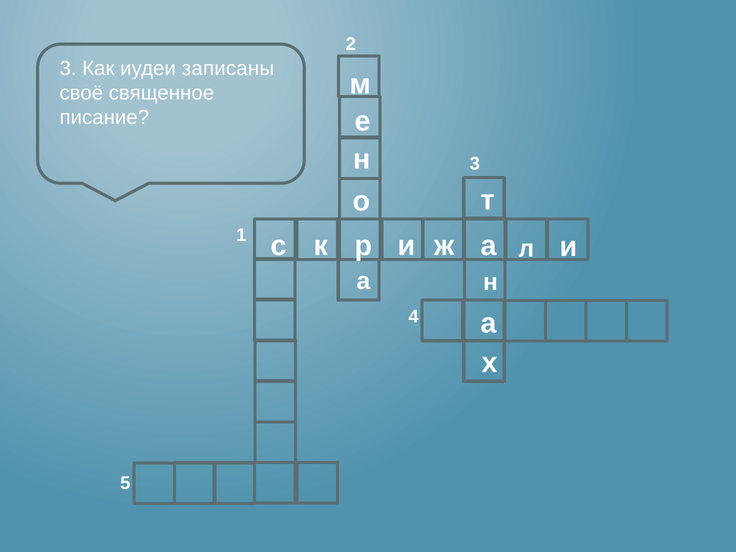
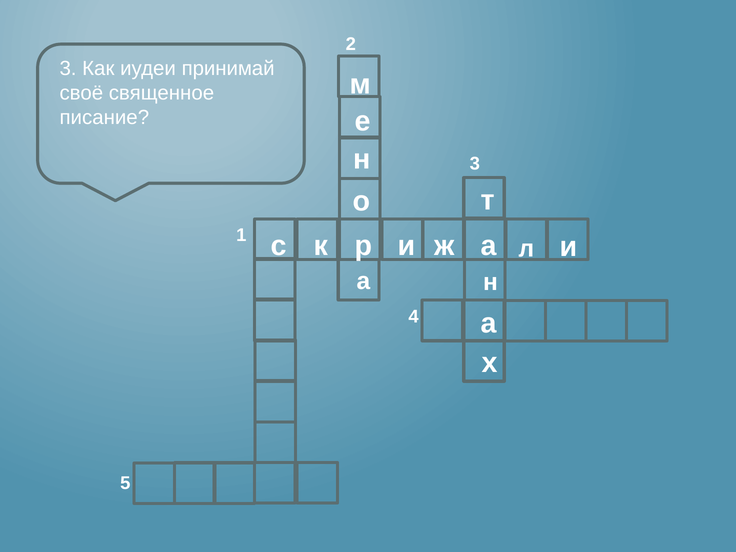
записаны: записаны -> принимай
